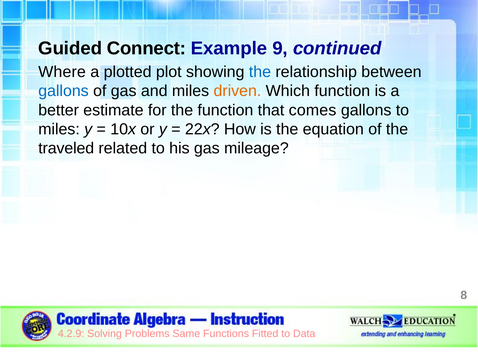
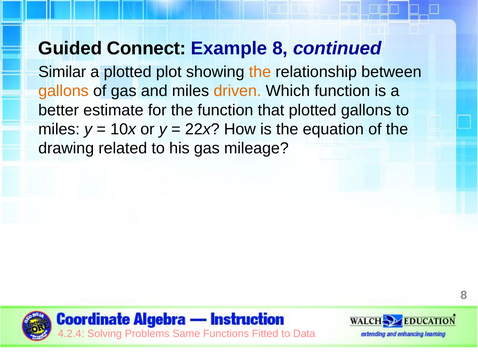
Example 9: 9 -> 8
Where: Where -> Similar
the at (260, 72) colour: blue -> orange
gallons at (63, 91) colour: blue -> orange
that comes: comes -> plotted
traveled: traveled -> drawing
4.2.9: 4.2.9 -> 4.2.4
